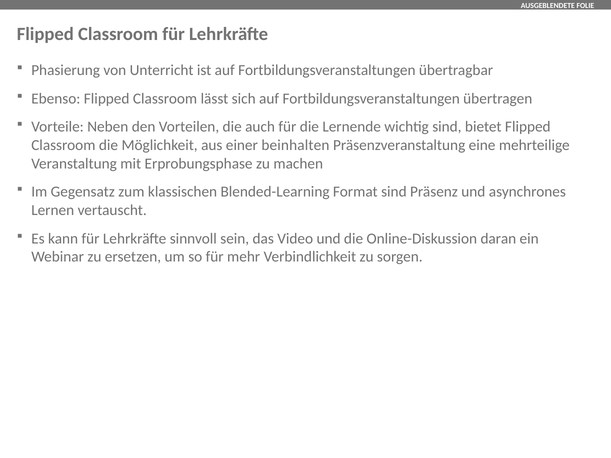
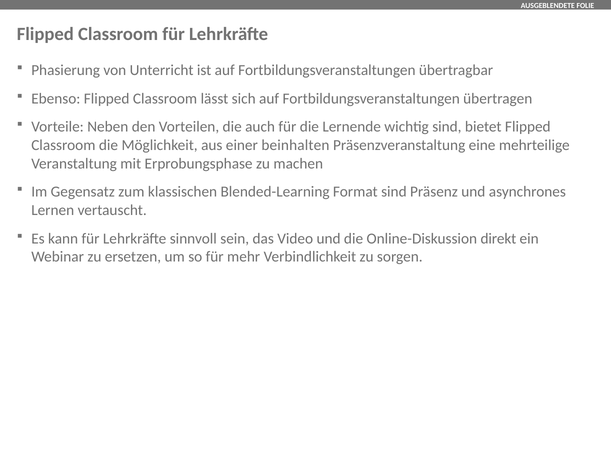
daran: daran -> direkt
